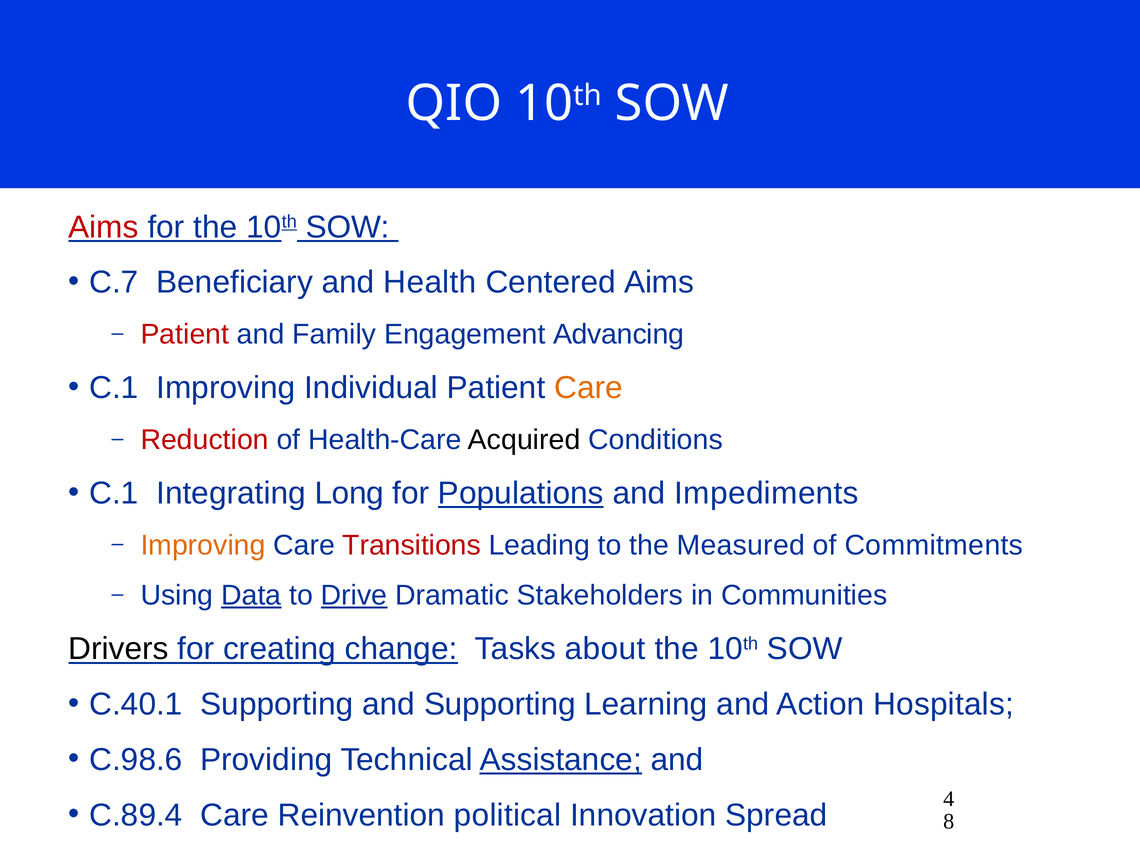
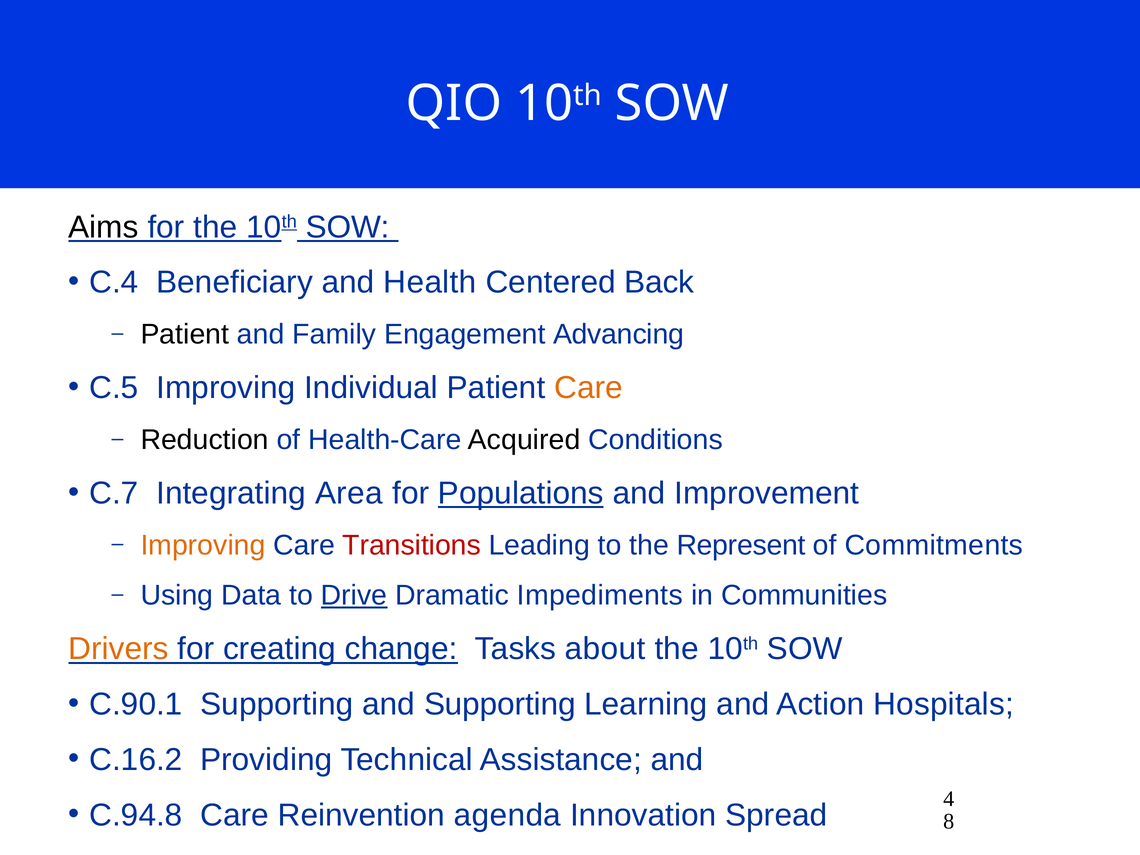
Aims at (103, 227) colour: red -> black
C.7: C.7 -> C.4
Centered Aims: Aims -> Back
Patient at (185, 334) colour: red -> black
C.1 at (114, 388): C.1 -> C.5
Reduction colour: red -> black
C.1 at (114, 493): C.1 -> C.7
Long: Long -> Area
Impediments: Impediments -> Improvement
Measured: Measured -> Represent
Data underline: present -> none
Stakeholders: Stakeholders -> Impediments
Drivers colour: black -> orange
C.40.1: C.40.1 -> C.90.1
C.98.6: C.98.6 -> C.16.2
Assistance underline: present -> none
C.89.4: C.89.4 -> C.94.8
political: political -> agenda
